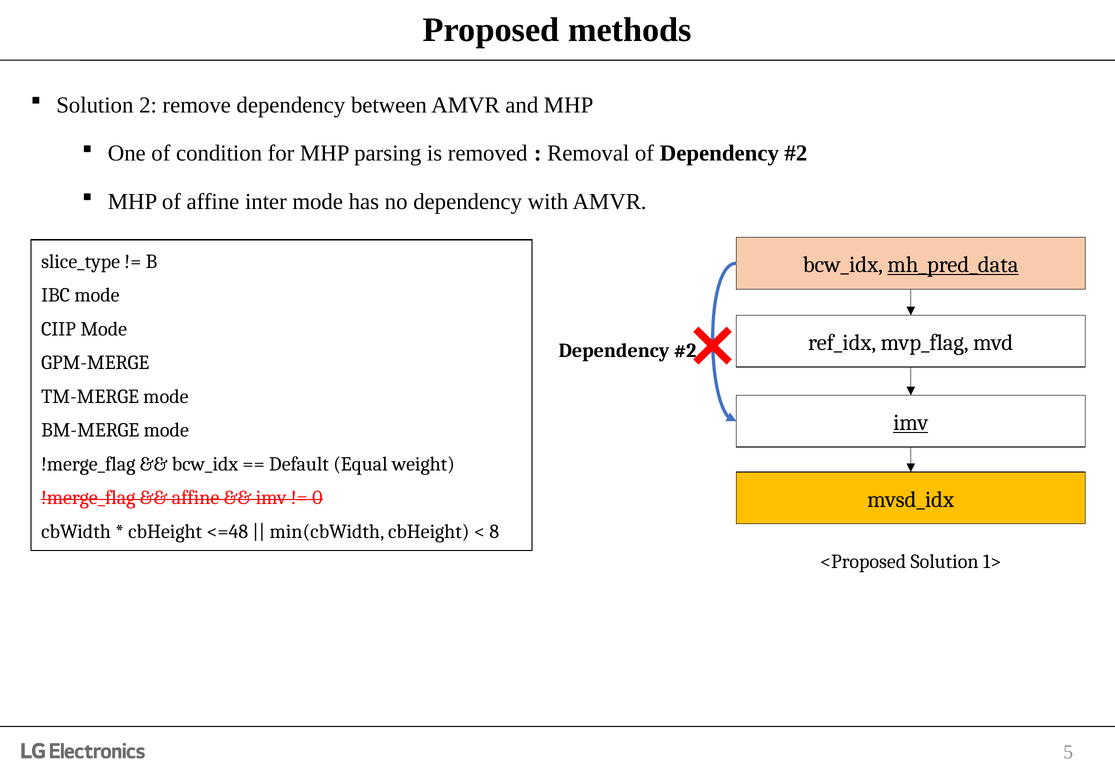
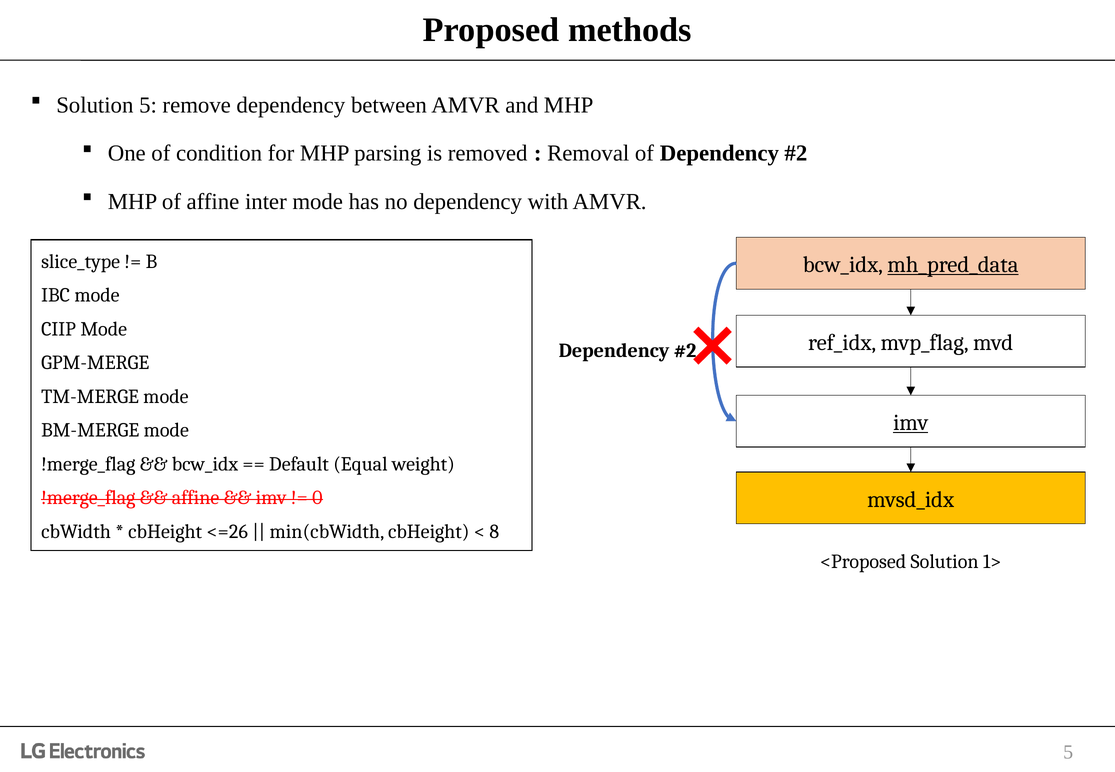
Solution 2: 2 -> 5
<=48: <=48 -> <=26
